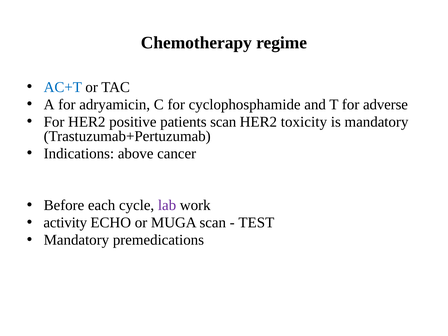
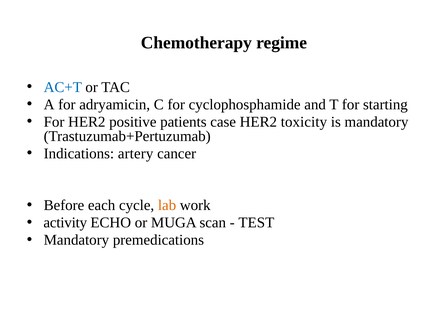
adverse: adverse -> starting
patients scan: scan -> case
above: above -> artery
lab colour: purple -> orange
